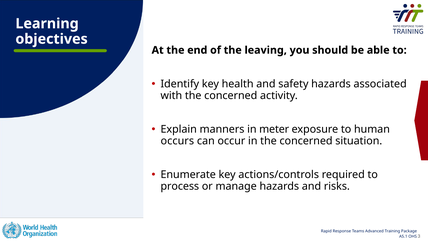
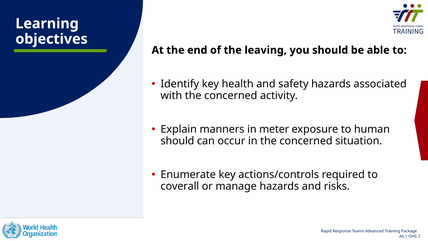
occurs at (177, 141): occurs -> should
process: process -> coverall
